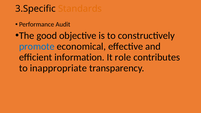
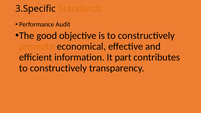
promote colour: blue -> orange
role: role -> part
inappropriate at (58, 68): inappropriate -> constructively
